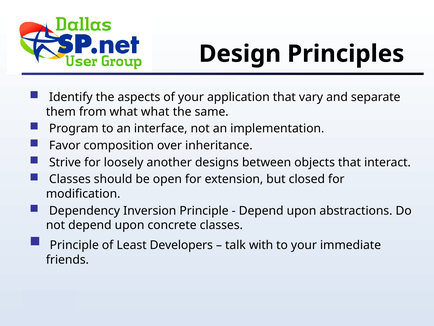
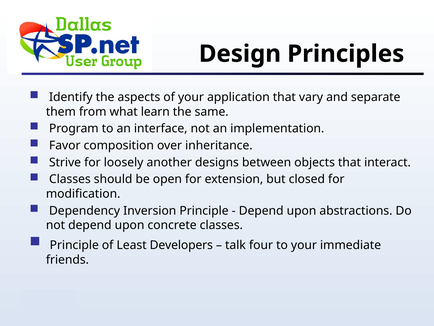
what what: what -> learn
with: with -> four
